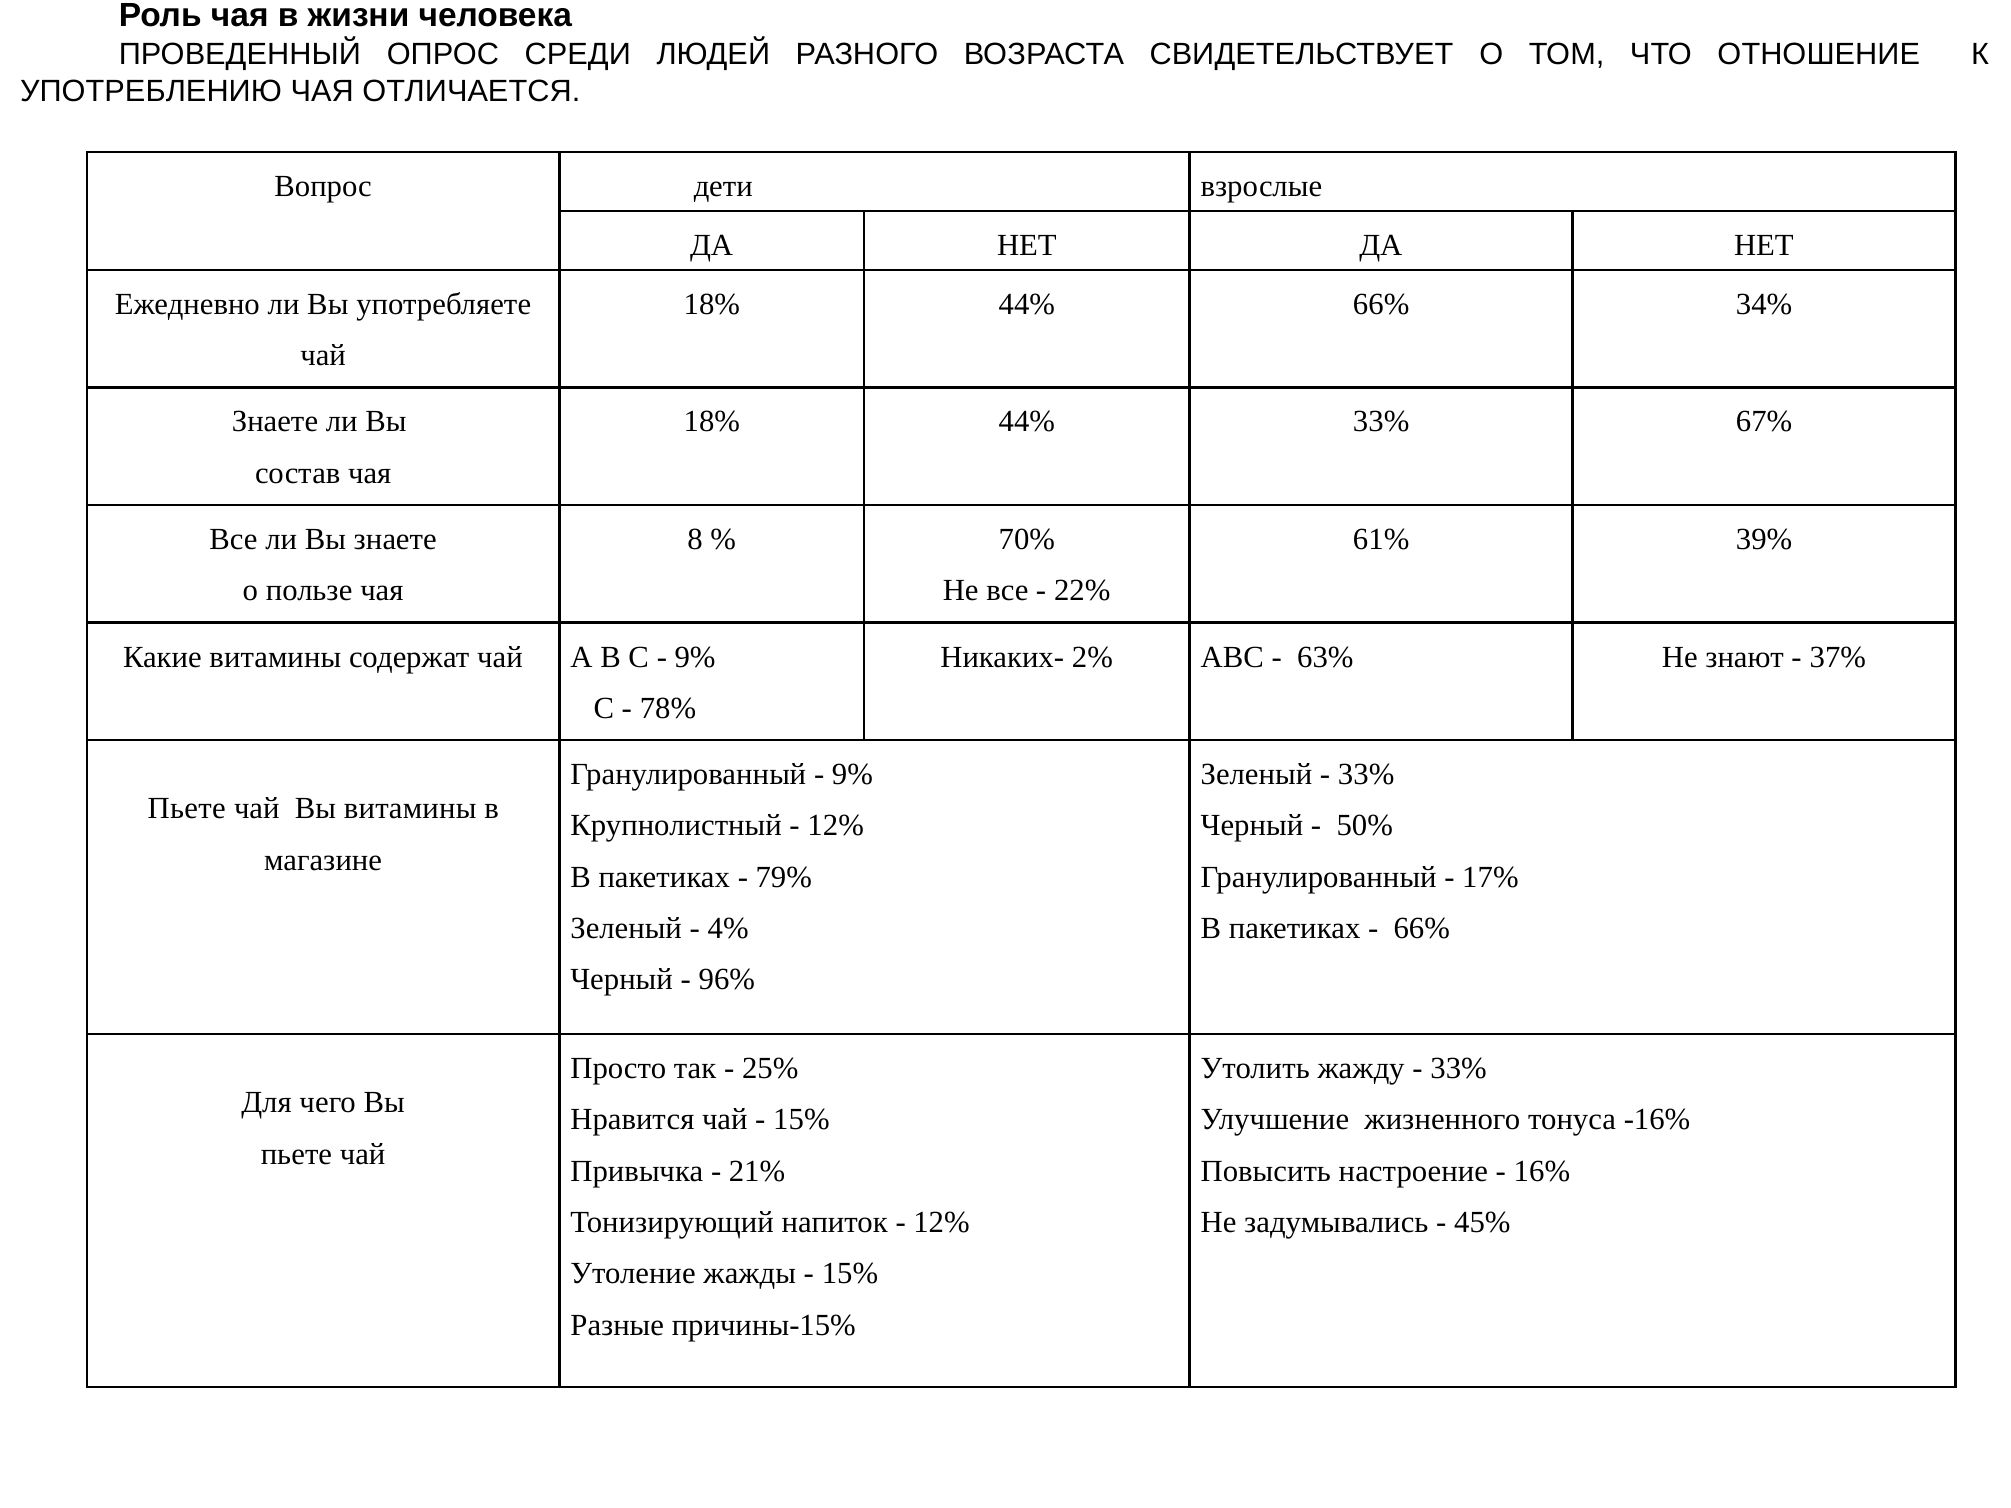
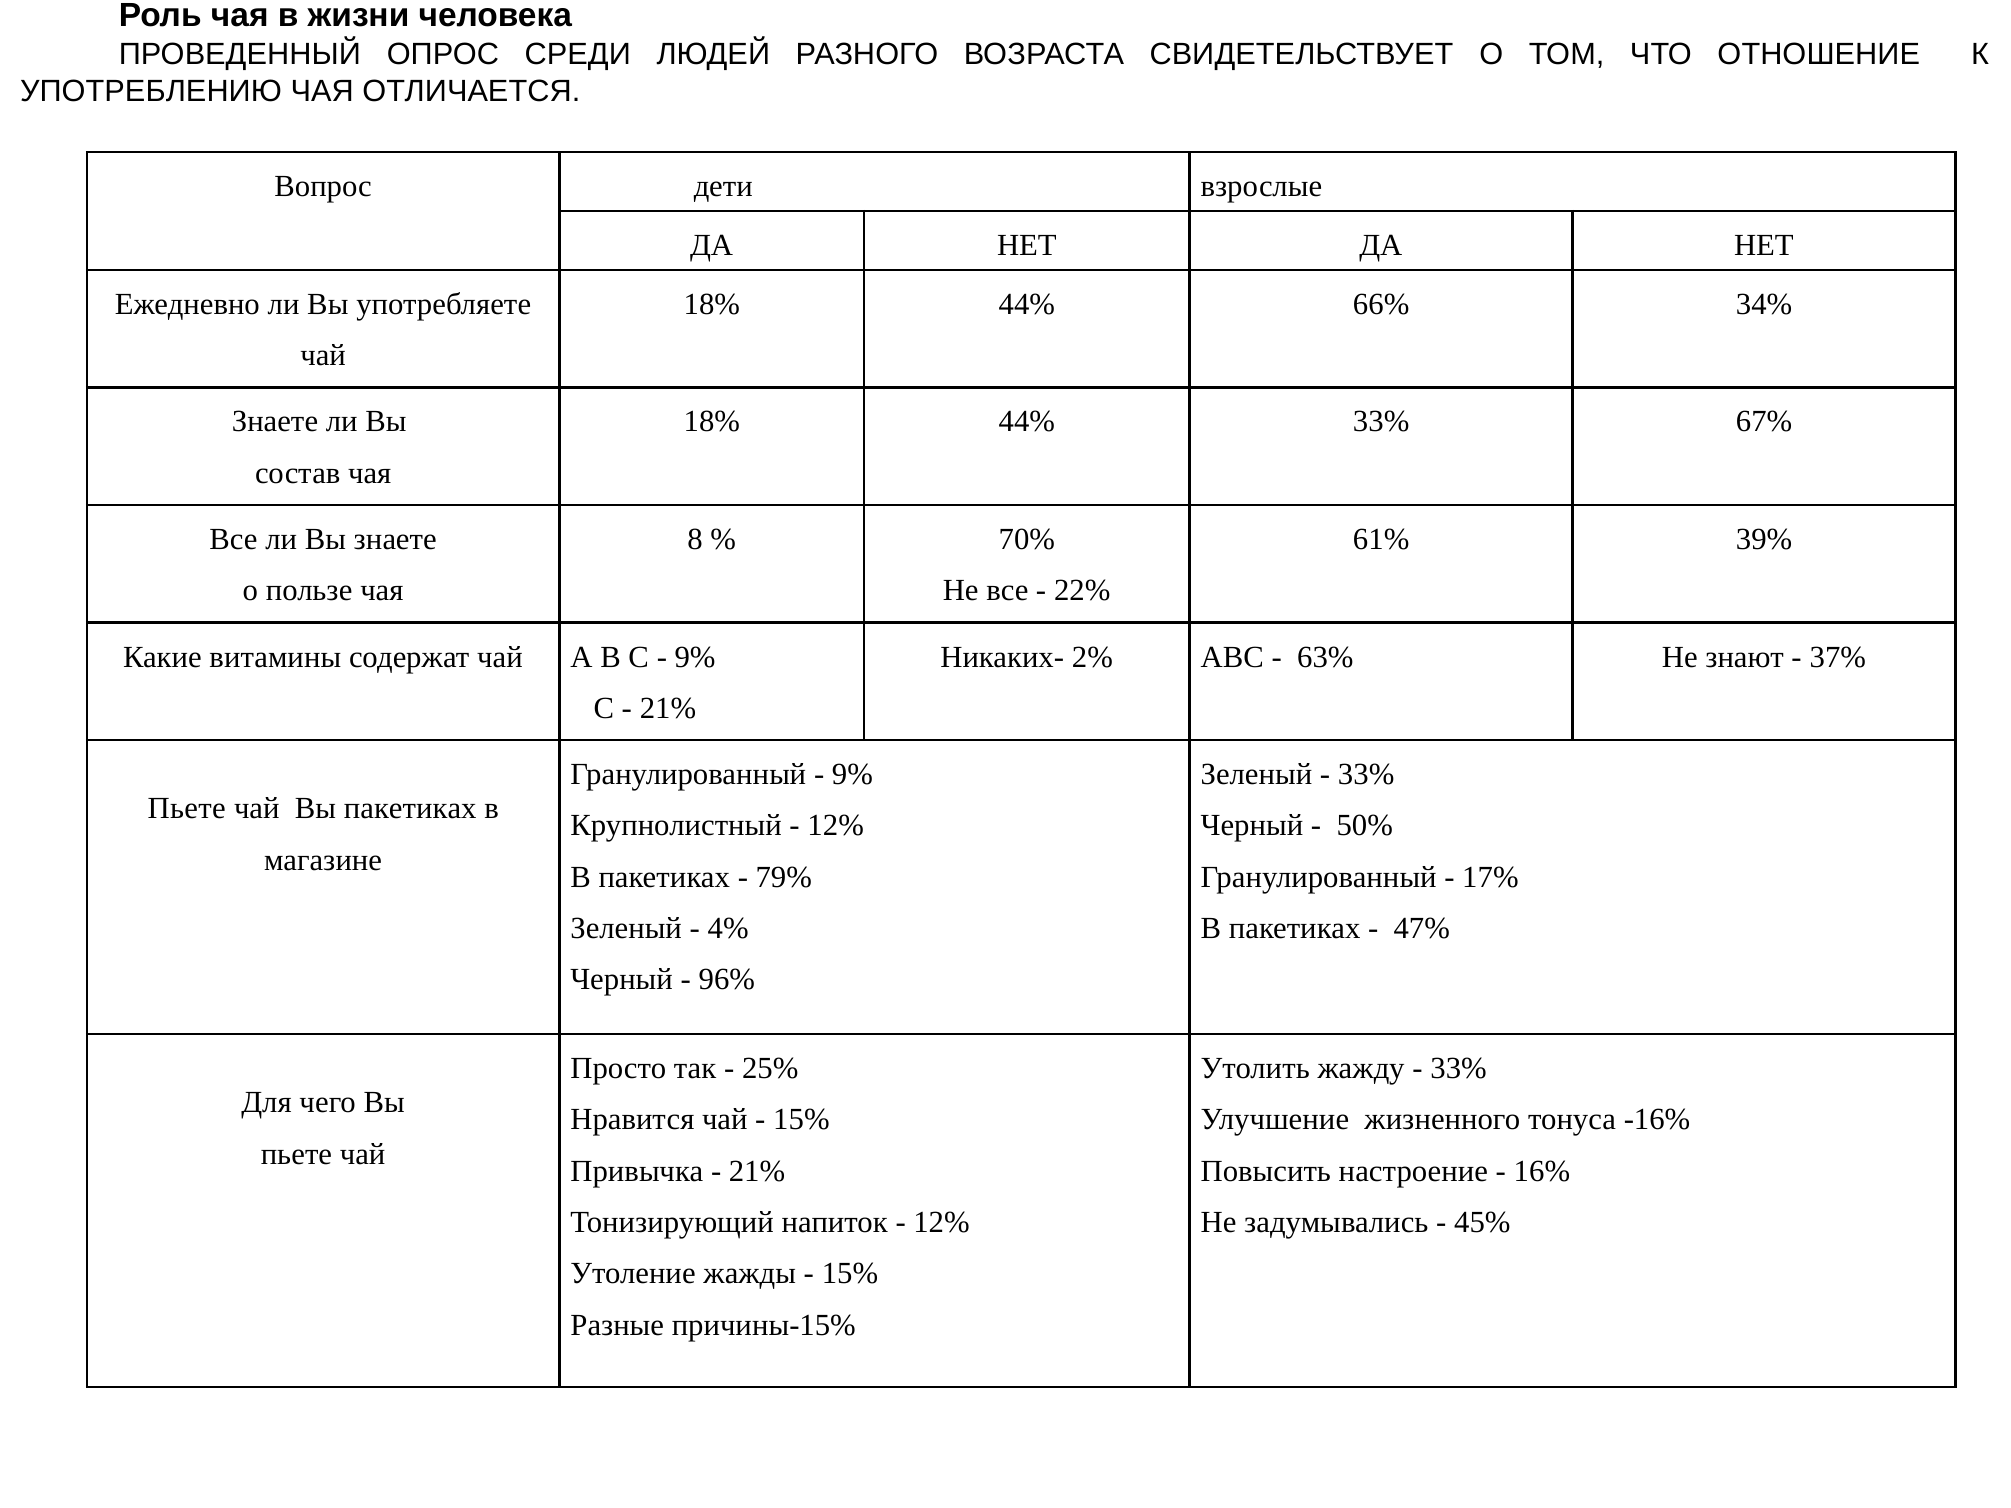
78% at (668, 708): 78% -> 21%
Вы витамины: витамины -> пакетиках
66% at (1422, 928): 66% -> 47%
